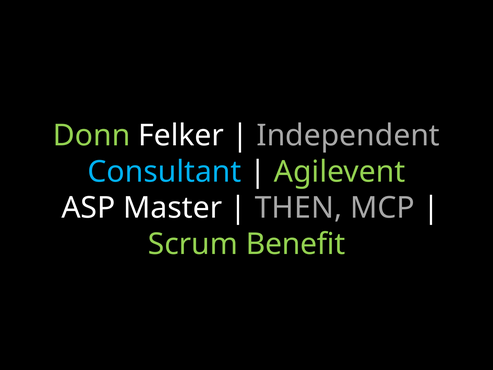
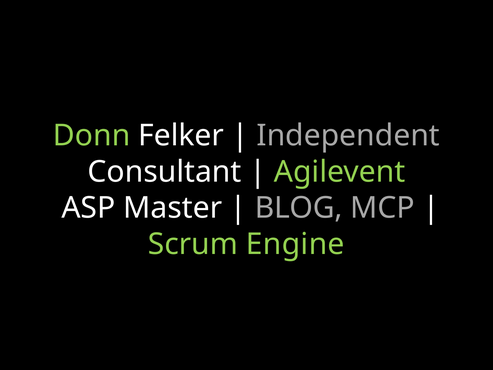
Consultant colour: light blue -> white
THEN: THEN -> BLOG
Benefit: Benefit -> Engine
